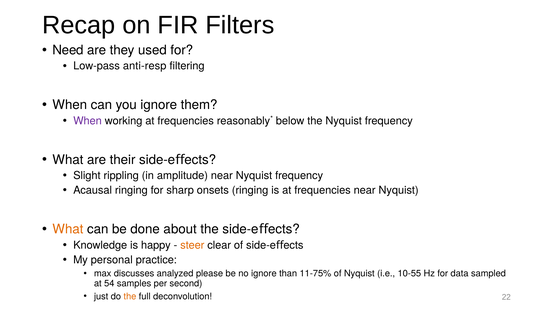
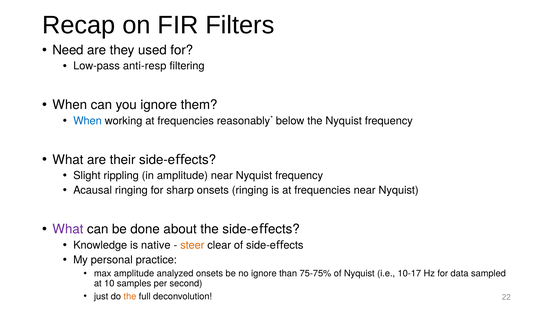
When at (88, 121) colour: purple -> blue
What at (68, 229) colour: orange -> purple
happy: happy -> native
max discusses: discusses -> amplitude
analyzed please: please -> onsets
11-75%: 11-75% -> 75-75%
10-55: 10-55 -> 10-17
54: 54 -> 10
